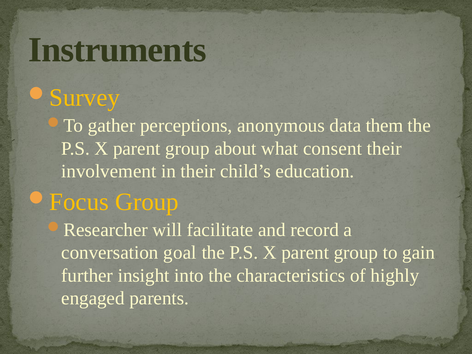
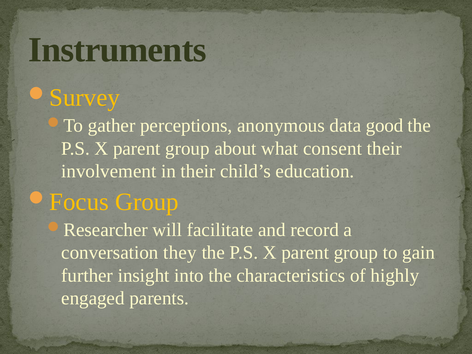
them: them -> good
goal: goal -> they
